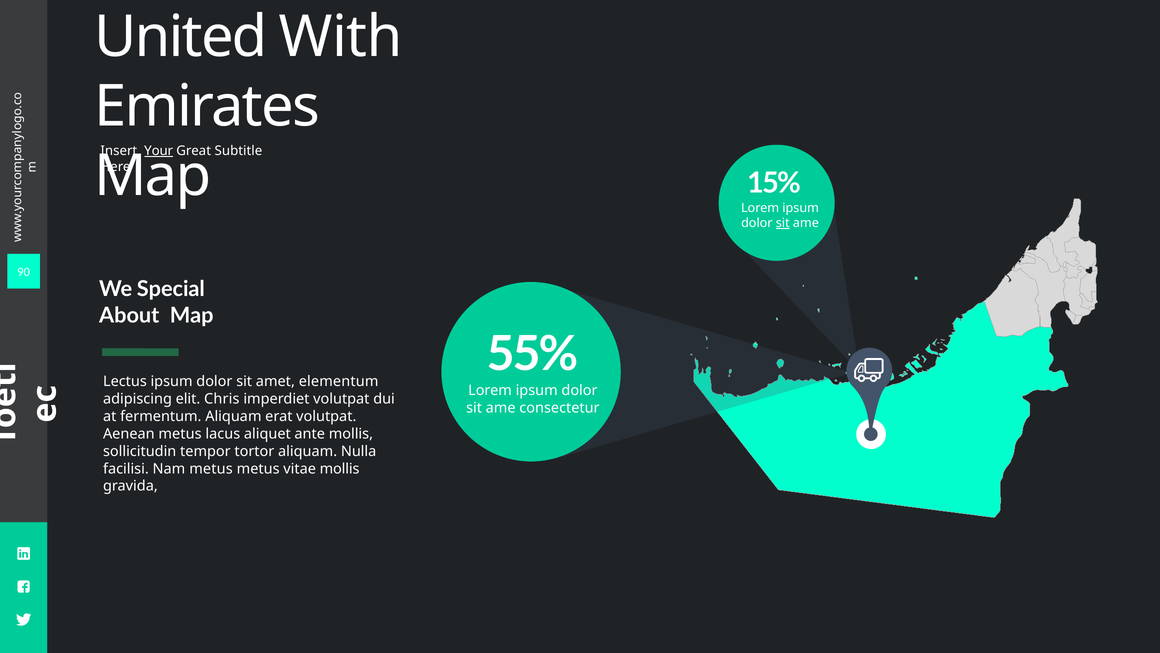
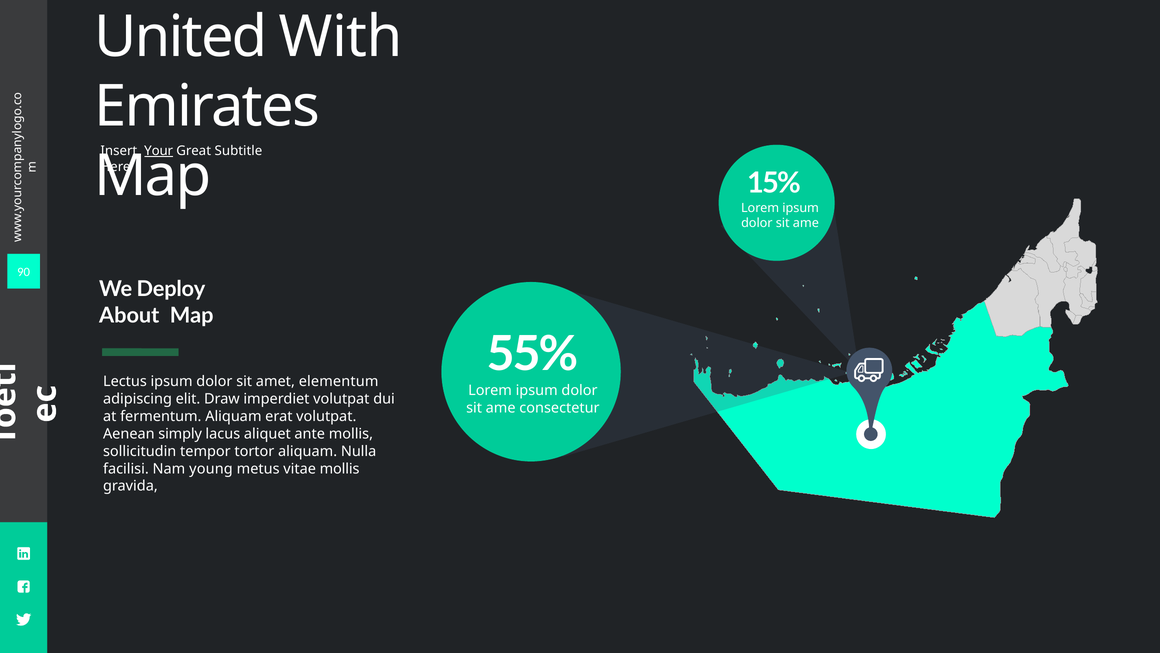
sit at (783, 223) underline: present -> none
Special: Special -> Deploy
Chris: Chris -> Draw
Aenean metus: metus -> simply
Nam metus: metus -> young
